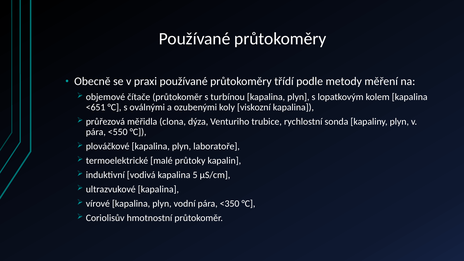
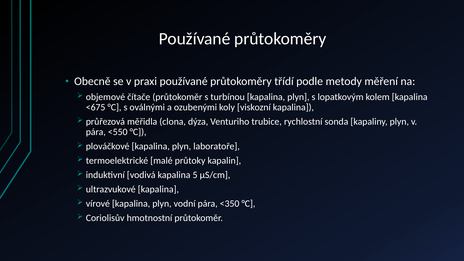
<651: <651 -> <675
